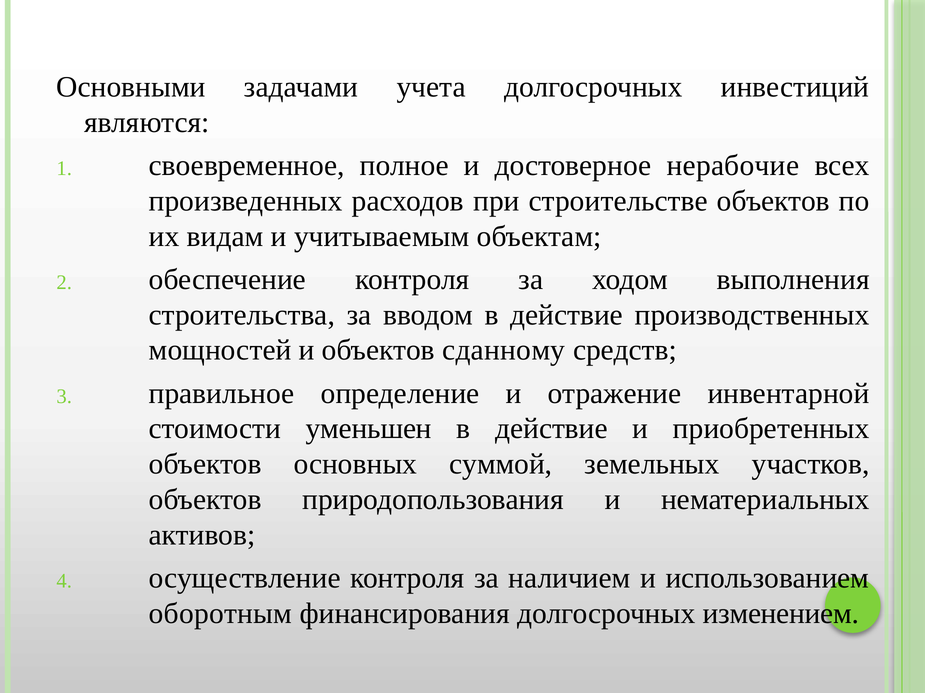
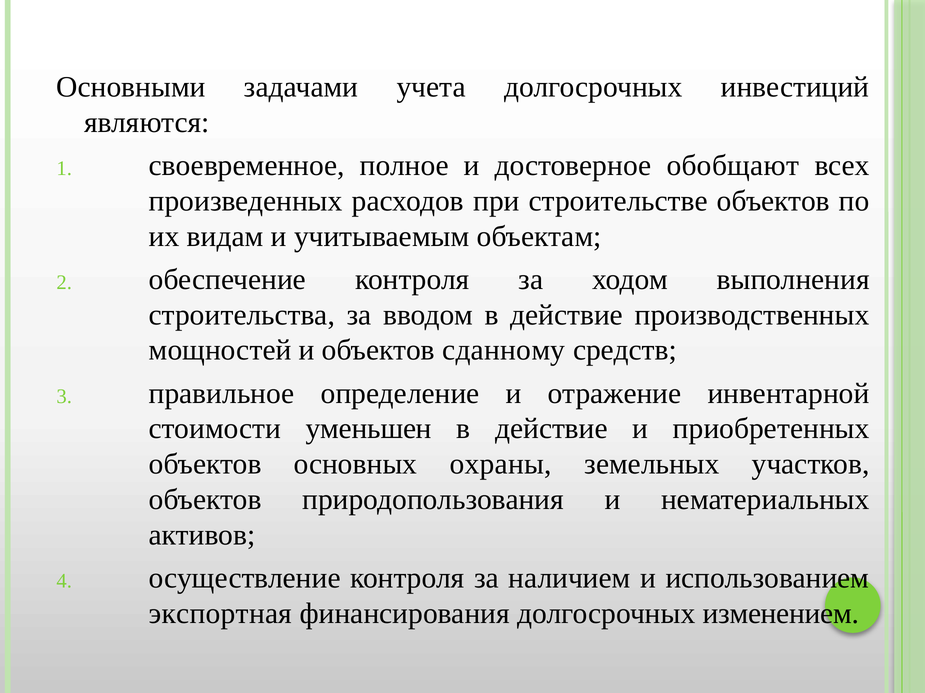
нерабочие: нерабочие -> обобщают
суммой: суммой -> охраны
оборотным: оборотным -> экспортная
